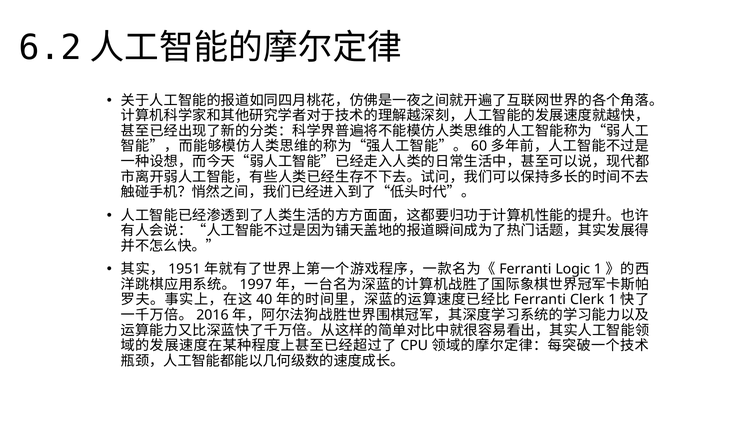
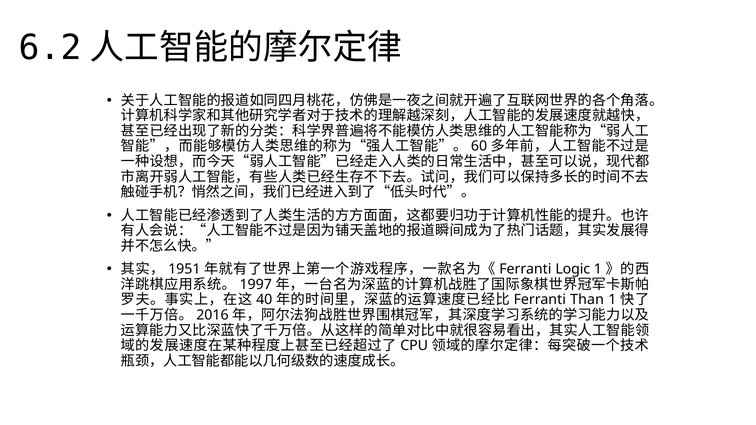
Clerk: Clerk -> Than
